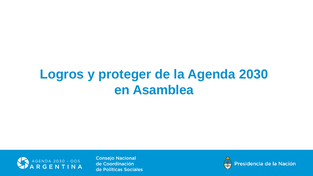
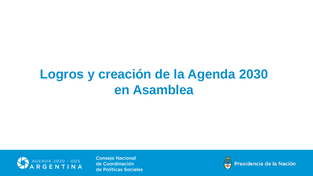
proteger: proteger -> creación
